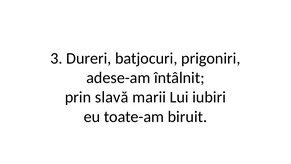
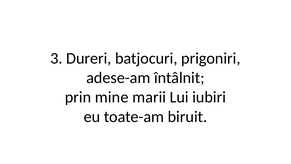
slavă: slavă -> mine
